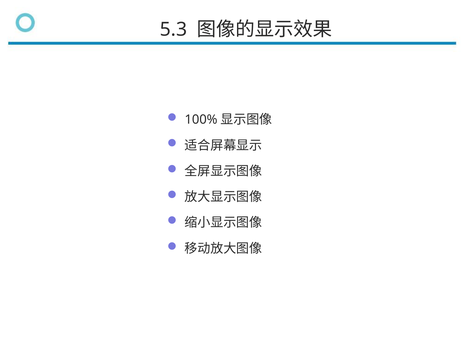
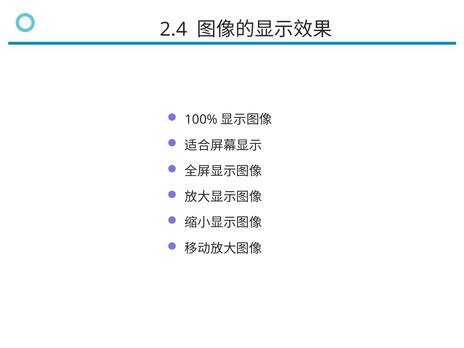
5.3: 5.3 -> 2.4
